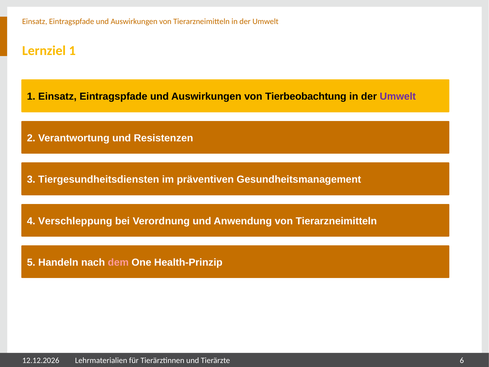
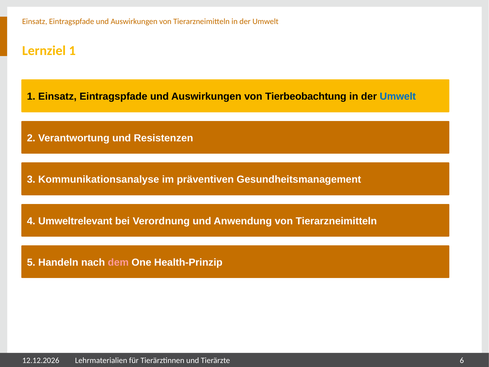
Umwelt at (398, 96) colour: purple -> blue
Tiergesundheitsdiensten: Tiergesundheitsdiensten -> Kommunikationsanalyse
Verschleppung: Verschleppung -> Umweltrelevant
